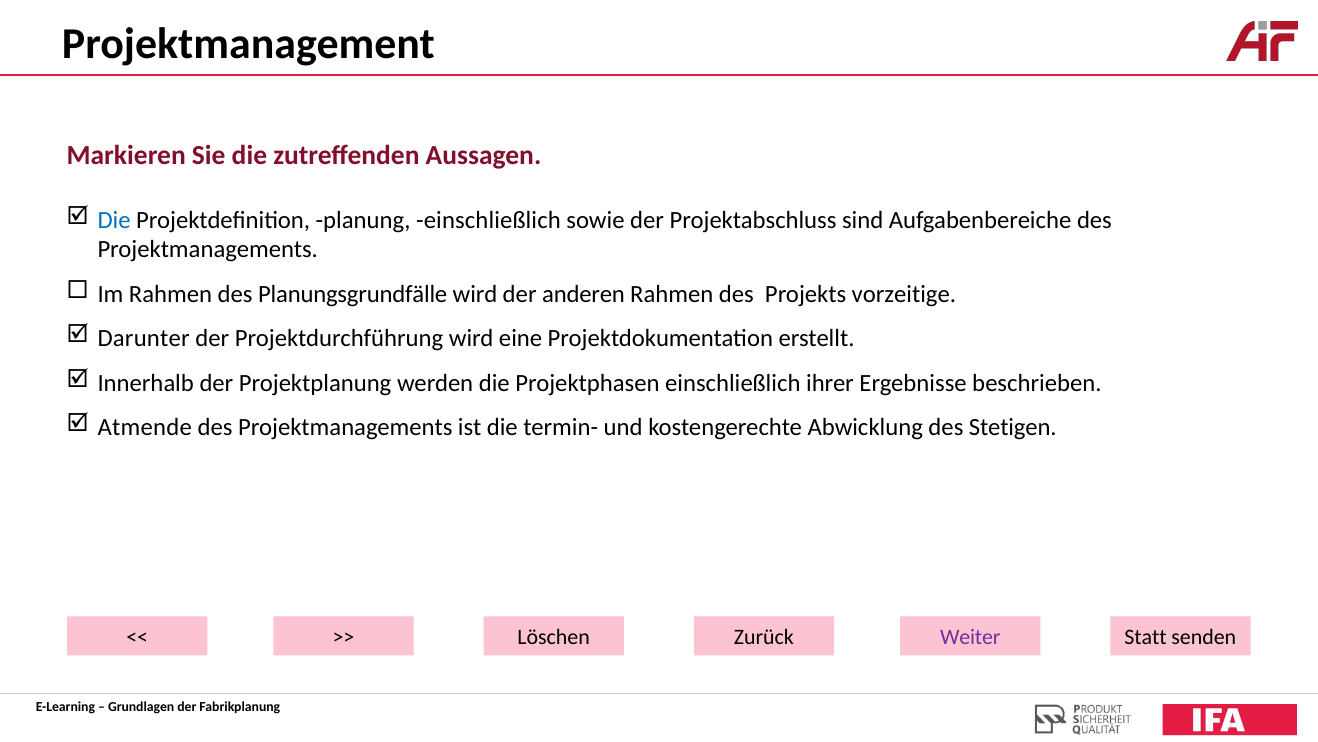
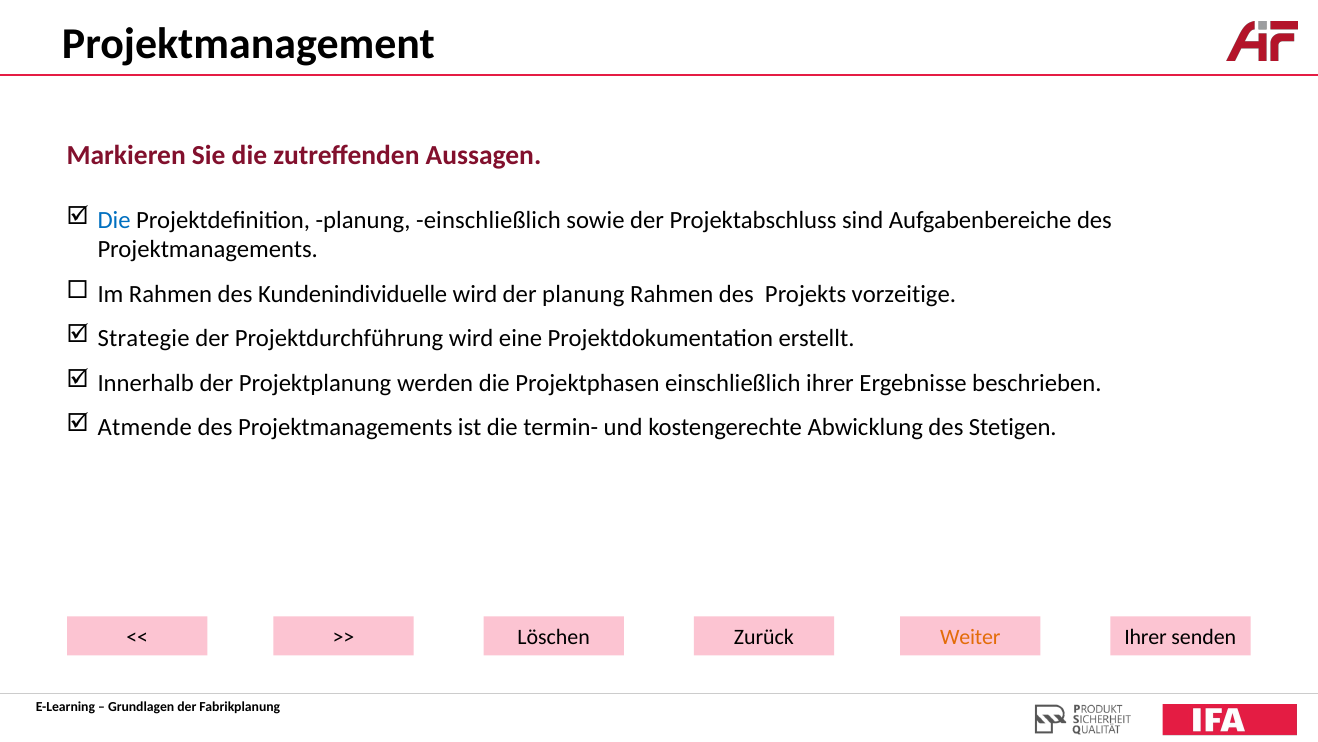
Planungsgrundfälle: Planungsgrundfälle -> Kundenindividuelle
der anderen: anderen -> planung
Darunter: Darunter -> Strategie
Weiter colour: purple -> orange
Statt at (1145, 637): Statt -> Ihrer
